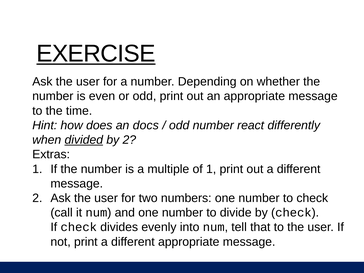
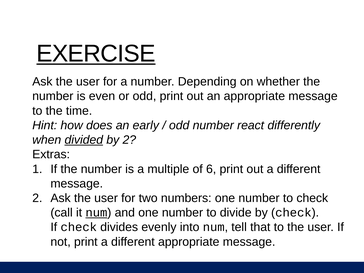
docs: docs -> early
of 1: 1 -> 6
num at (96, 213) underline: none -> present
